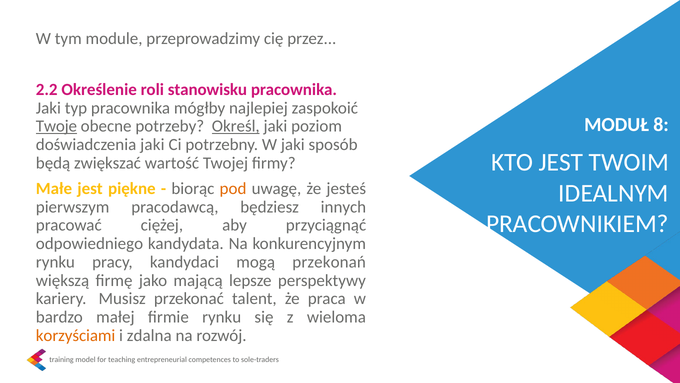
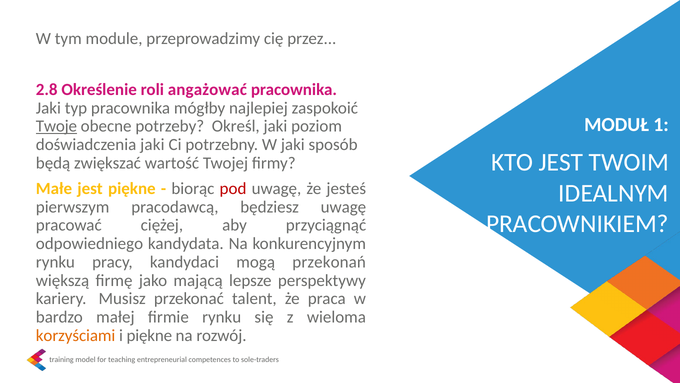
2.2: 2.2 -> 2.8
stanowisku: stanowisku -> angażować
8: 8 -> 1
Określ underline: present -> none
pod colour: orange -> red
będziesz innych: innych -> uwagę
i zdalna: zdalna -> piękne
